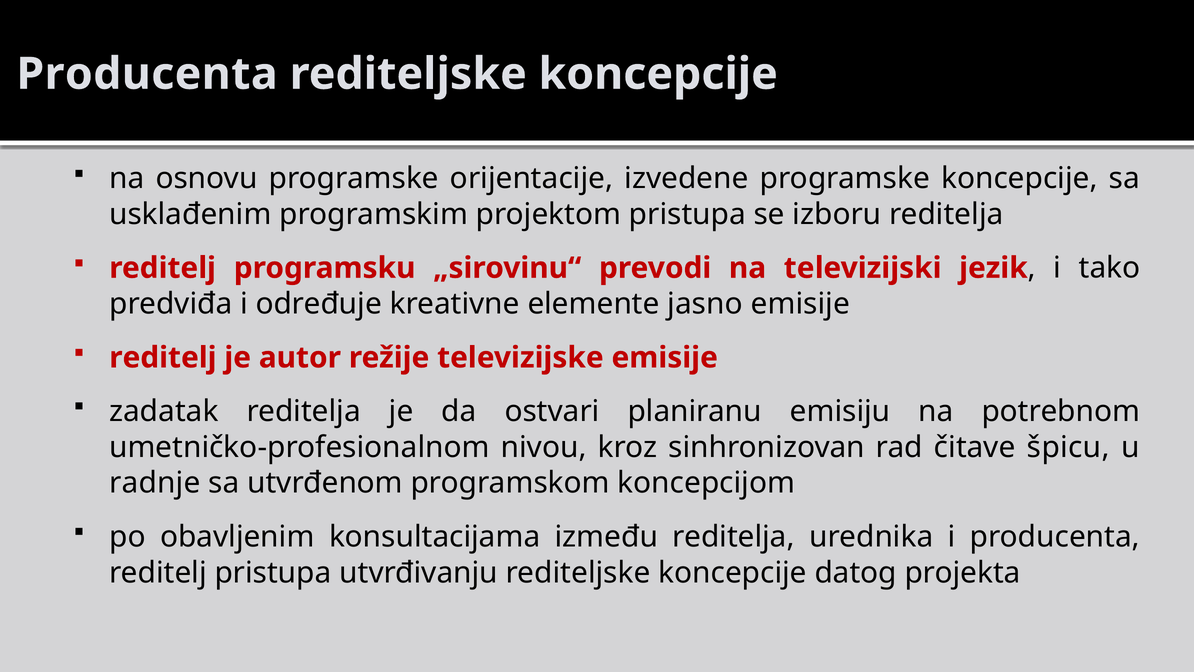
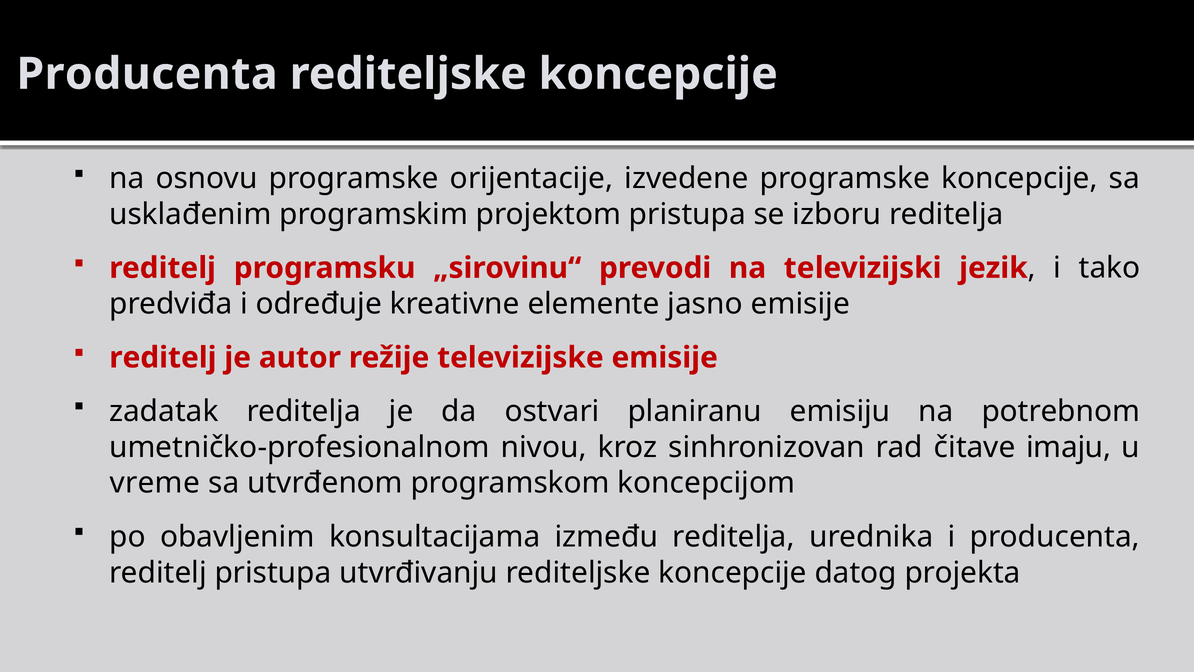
špicu: špicu -> imaju
radnje: radnje -> vreme
